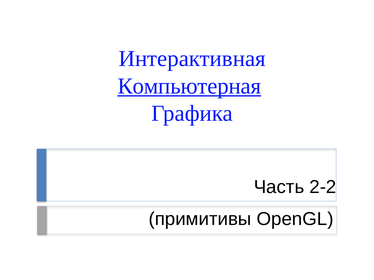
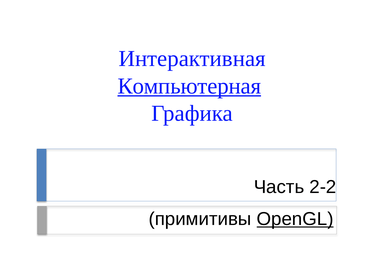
OpenGL underline: none -> present
